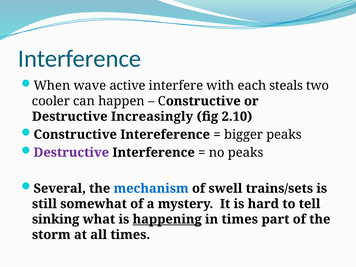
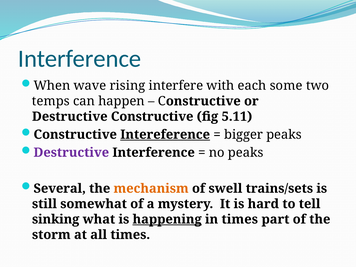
active: active -> rising
steals: steals -> some
cooler: cooler -> temps
Destructive Increasingly: Increasingly -> Constructive
2.10: 2.10 -> 5.11
Intereference underline: none -> present
mechanism colour: blue -> orange
